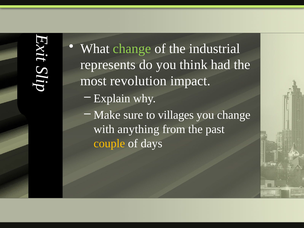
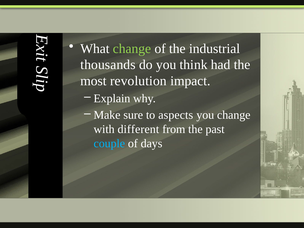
represents: represents -> thousands
villages: villages -> aspects
anything: anything -> different
couple colour: yellow -> light blue
